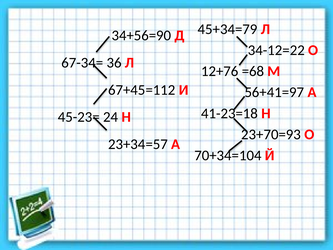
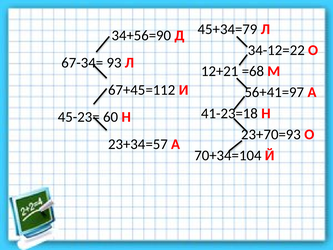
36: 36 -> 93
12+76: 12+76 -> 12+21
24: 24 -> 60
